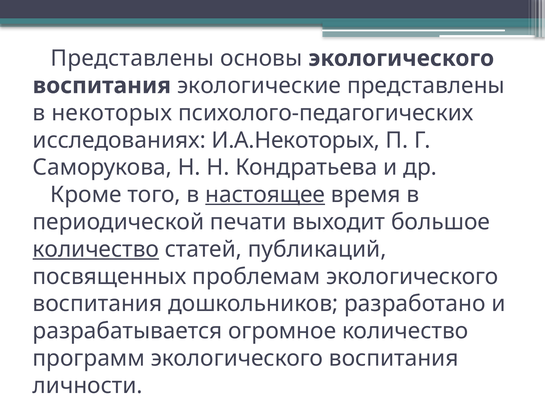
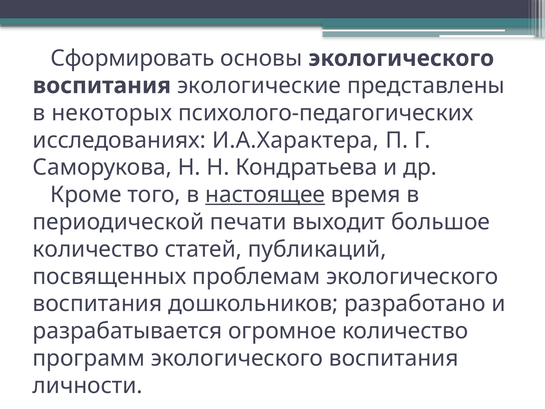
Представлены at (132, 58): Представлены -> Сформировать
И.А.Некоторых: И.А.Некоторых -> И.А.Характера
количество at (96, 249) underline: present -> none
